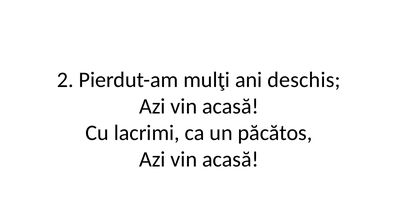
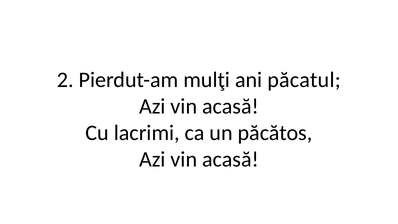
deschis: deschis -> păcatul
